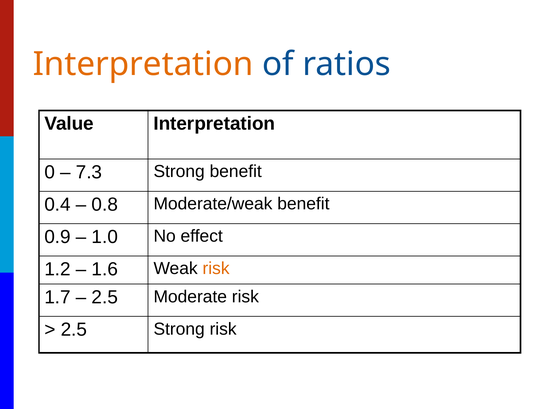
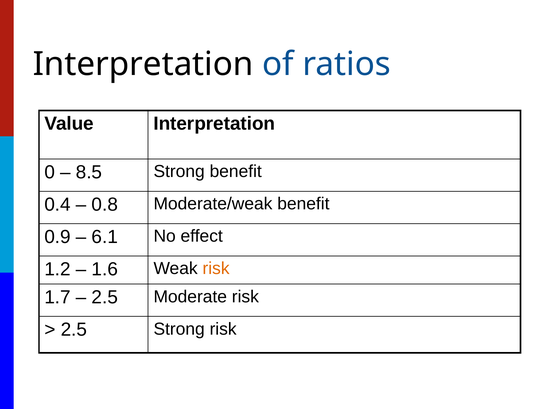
Interpretation at (143, 64) colour: orange -> black
7.3: 7.3 -> 8.5
1.0: 1.0 -> 6.1
